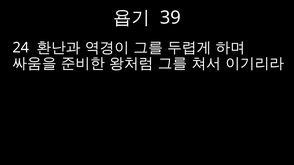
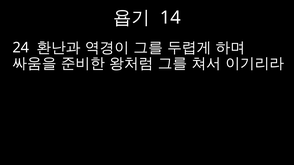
39: 39 -> 14
